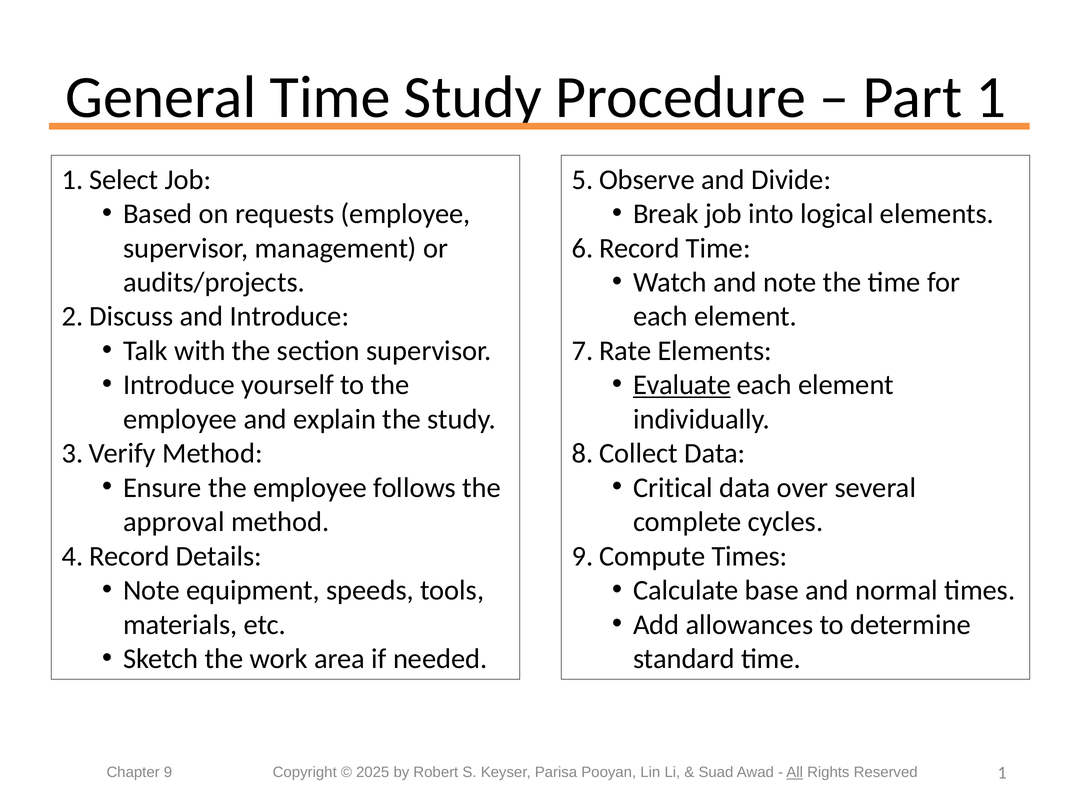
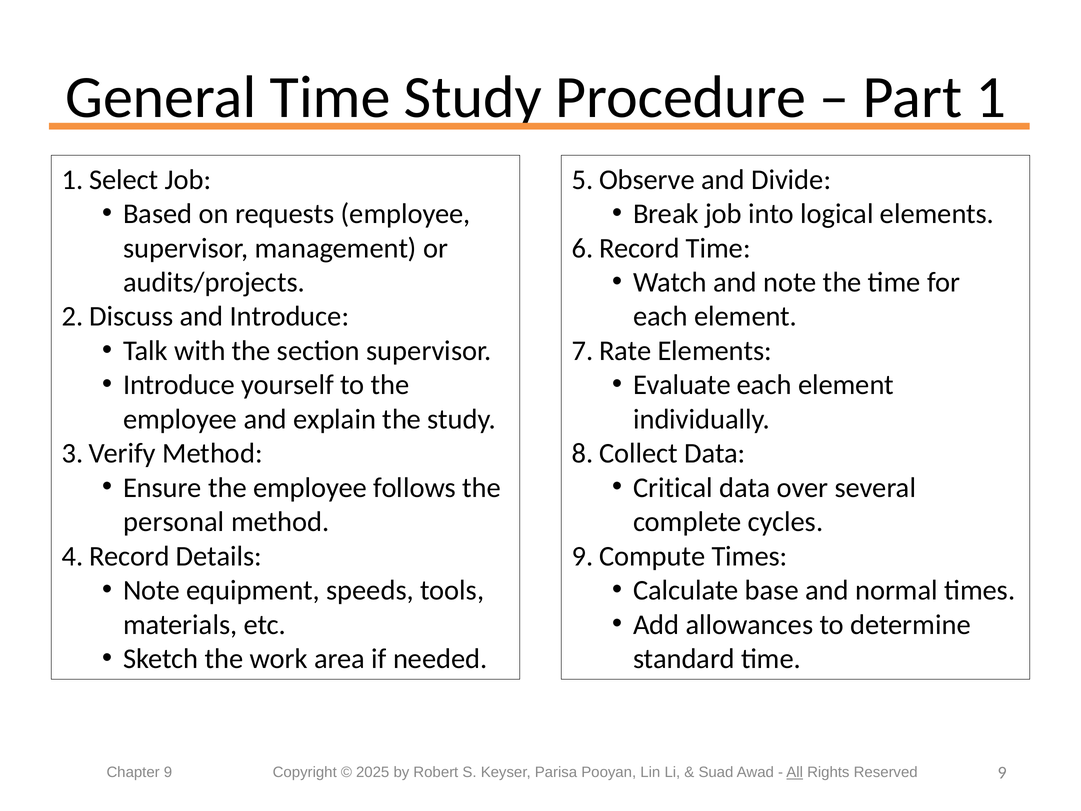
Evaluate underline: present -> none
approval: approval -> personal
Reserved 1: 1 -> 9
